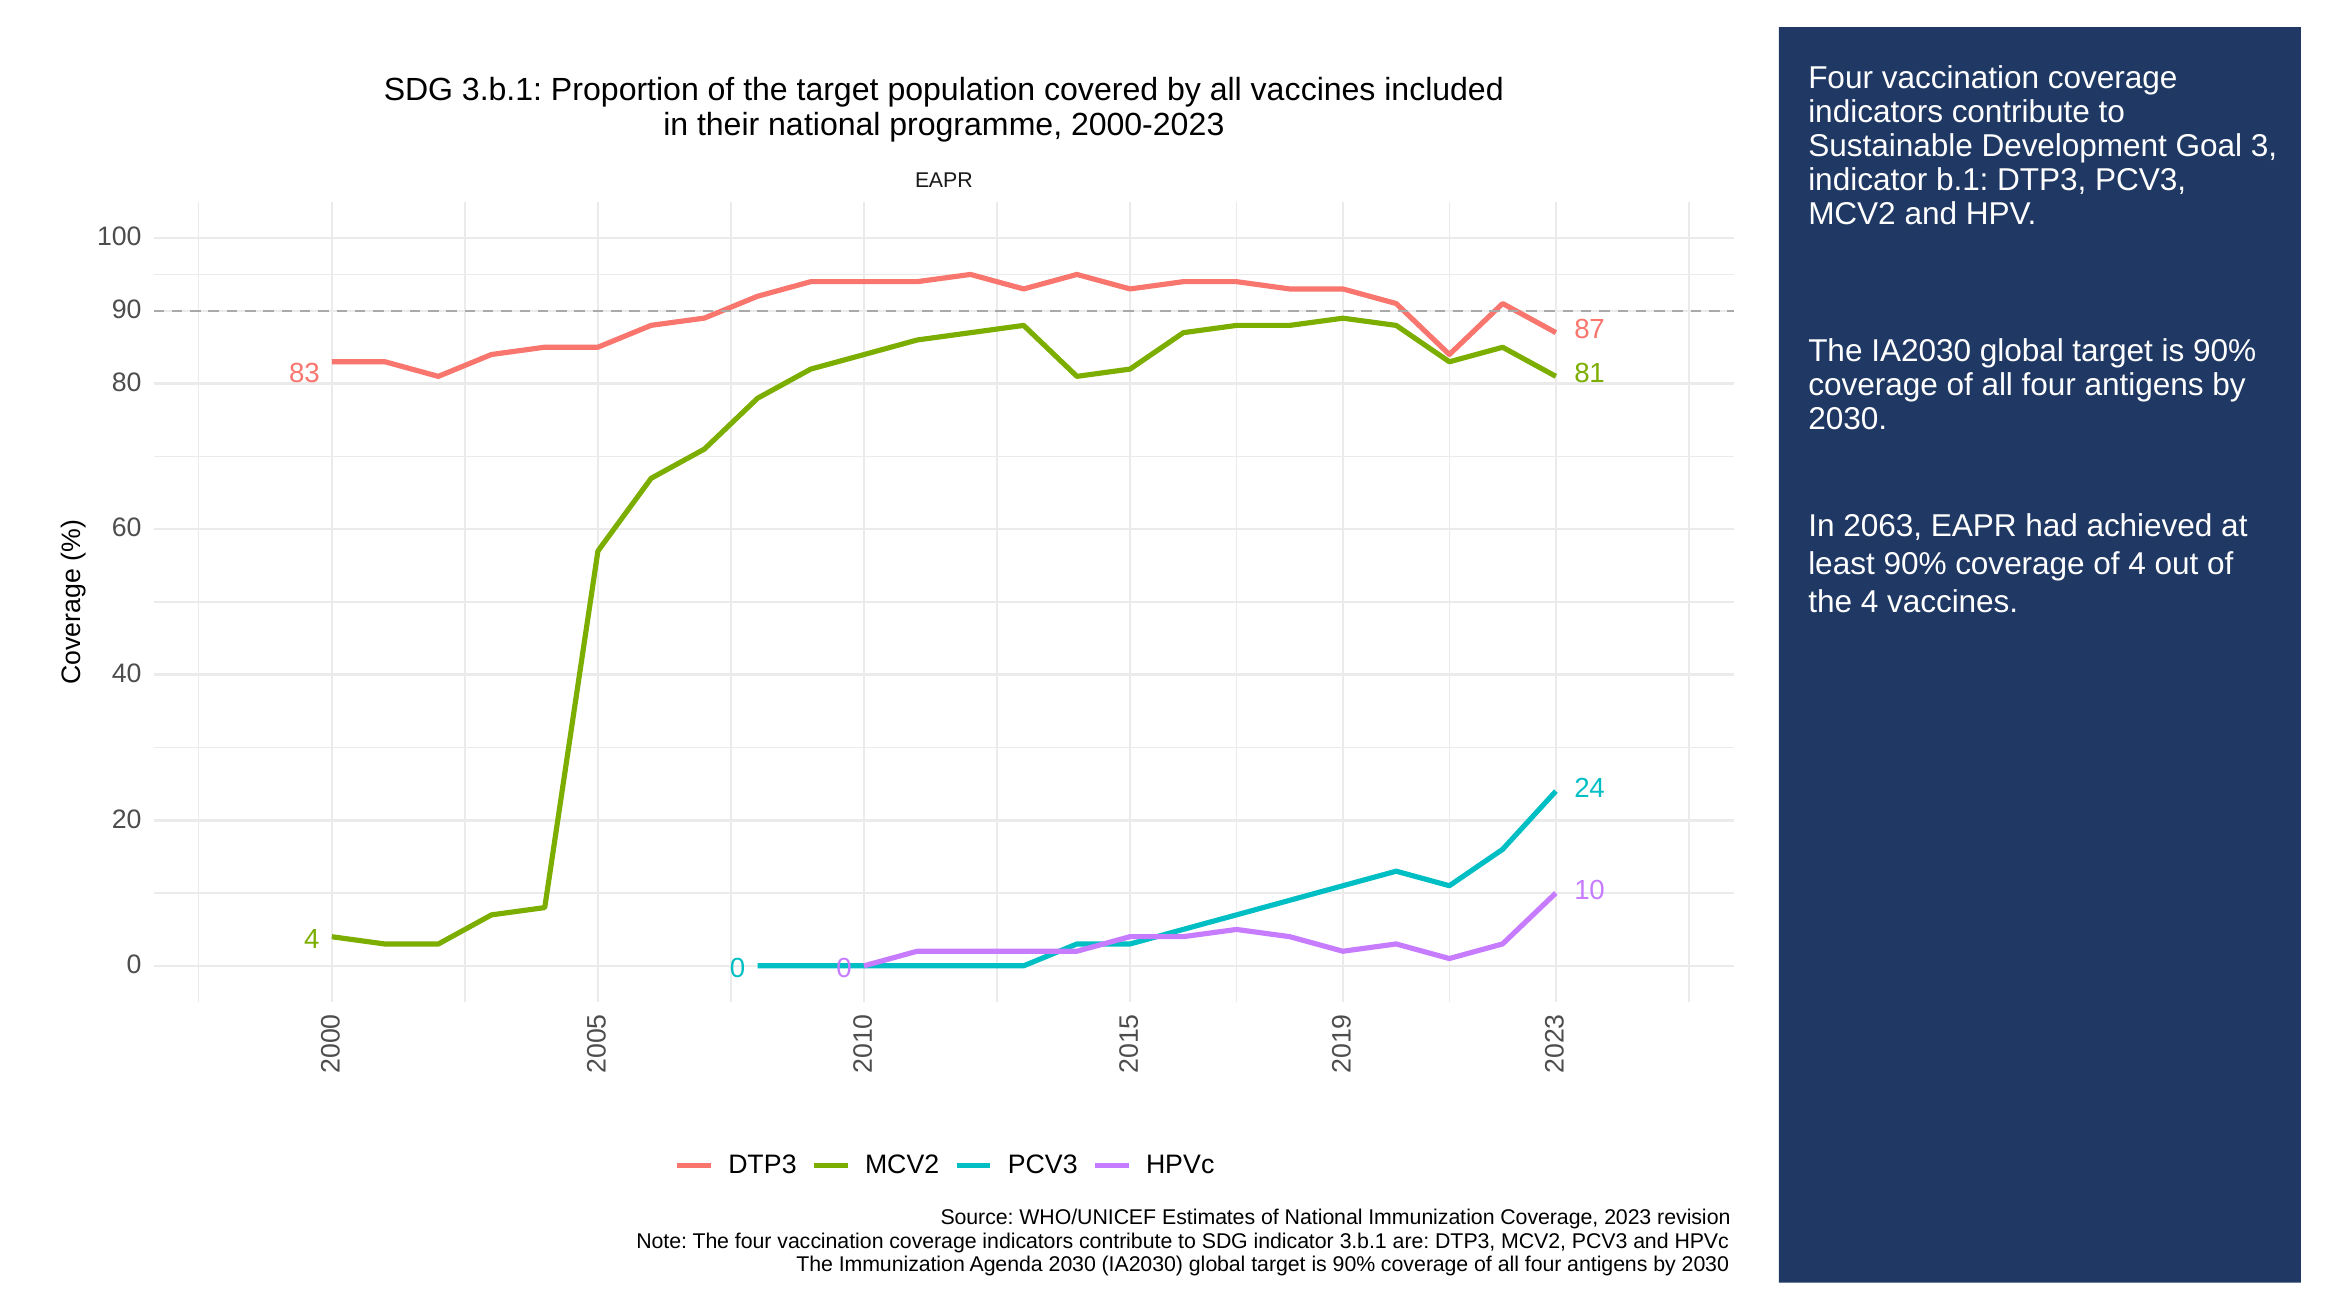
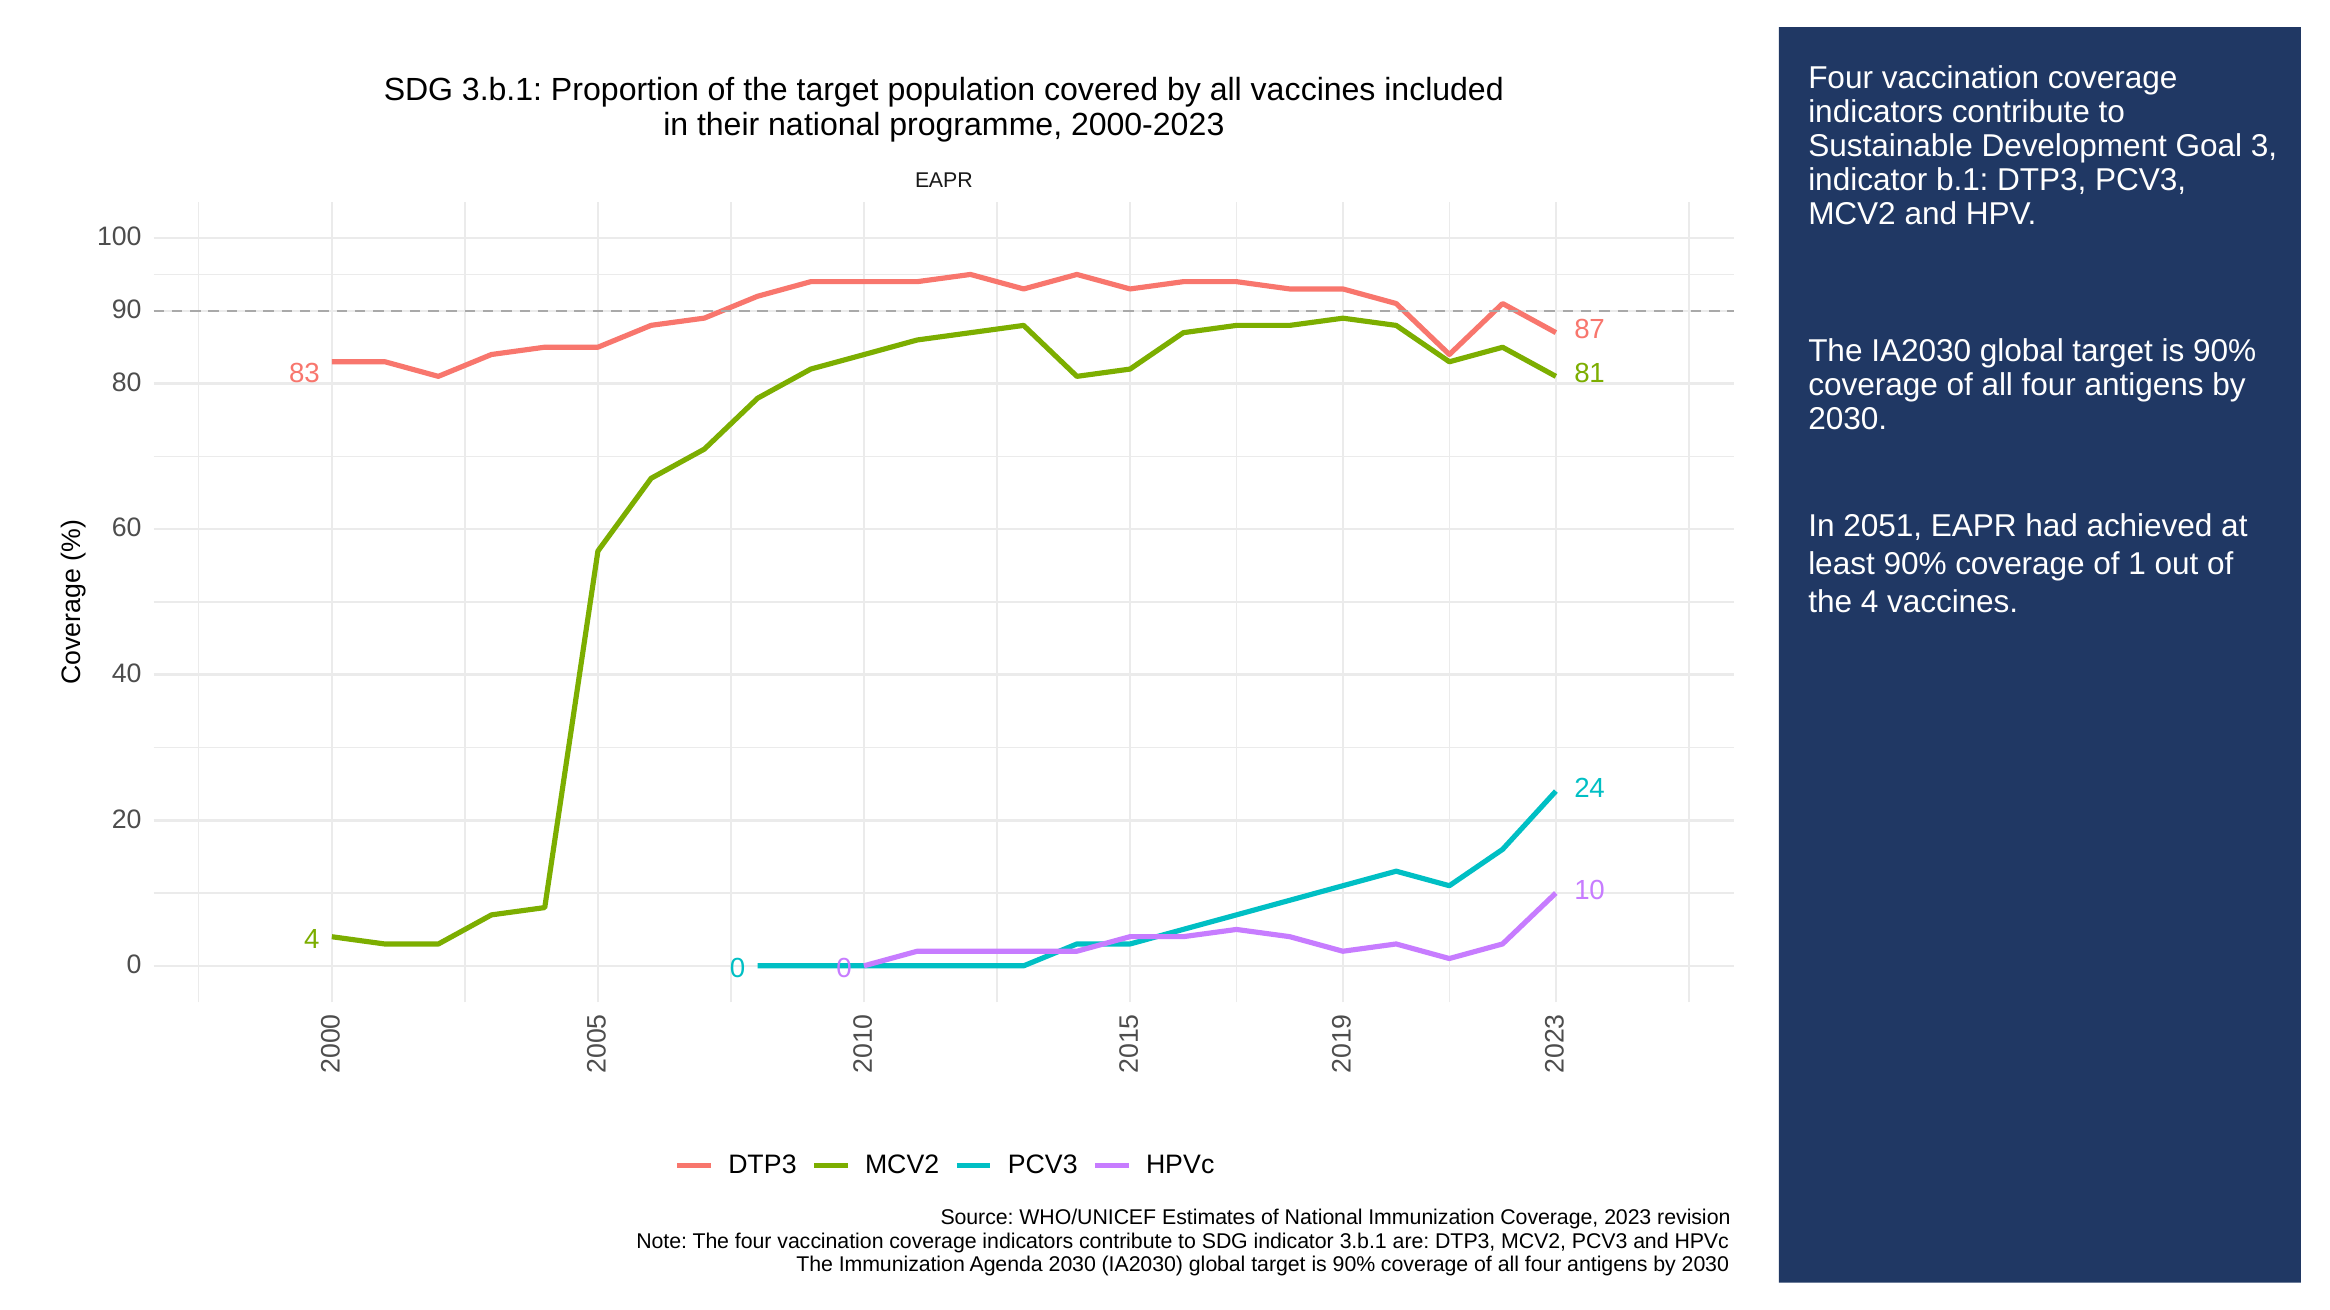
2063: 2063 -> 2051
of 4: 4 -> 1
